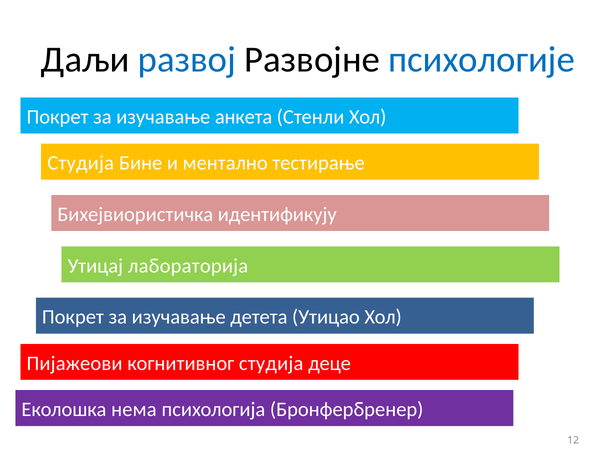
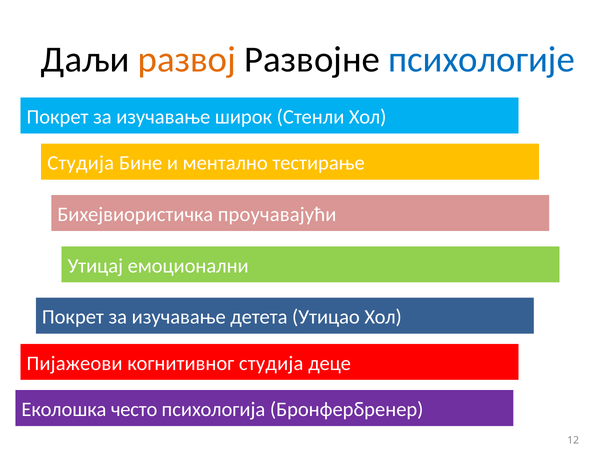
развој colour: blue -> orange
анкета: анкета -> широк
идентификују: идентификују -> проучавајући
лабораторија: лабораторија -> емоционални
нема: нема -> често
